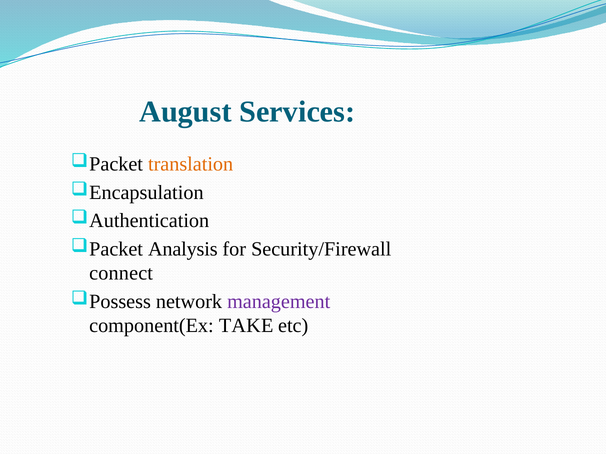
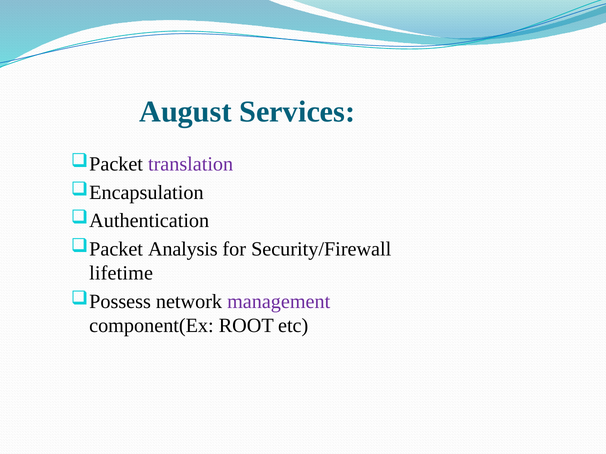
translation colour: orange -> purple
connect: connect -> lifetime
TAKE: TAKE -> ROOT
